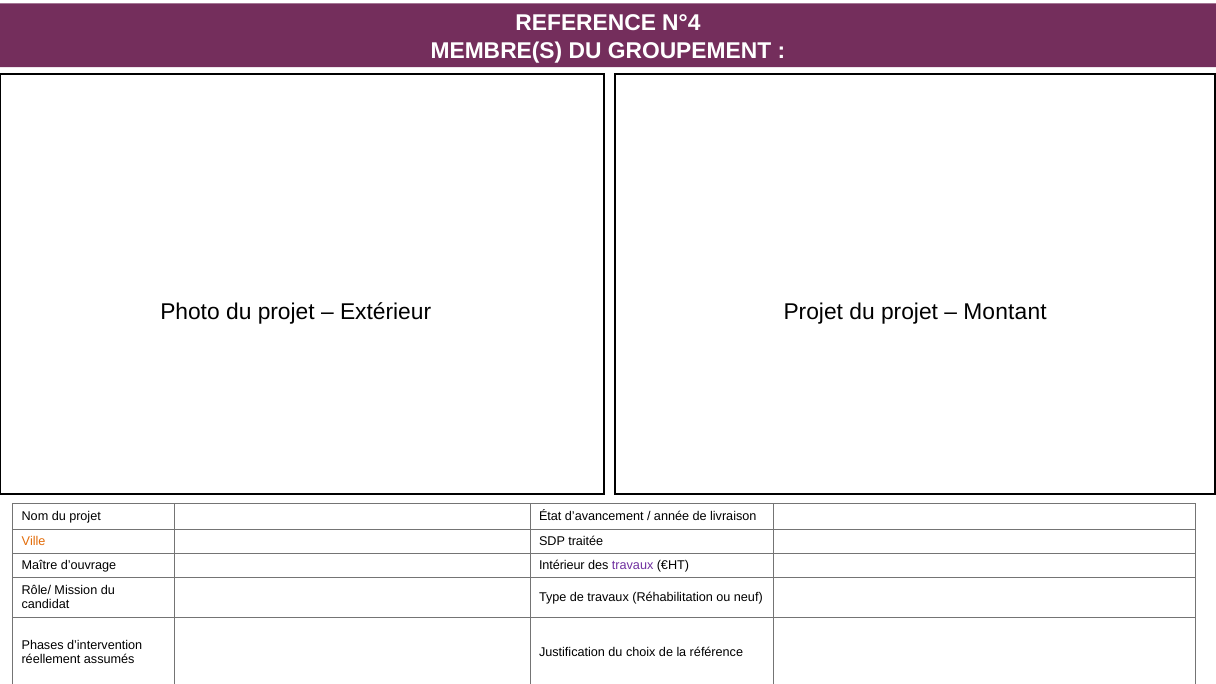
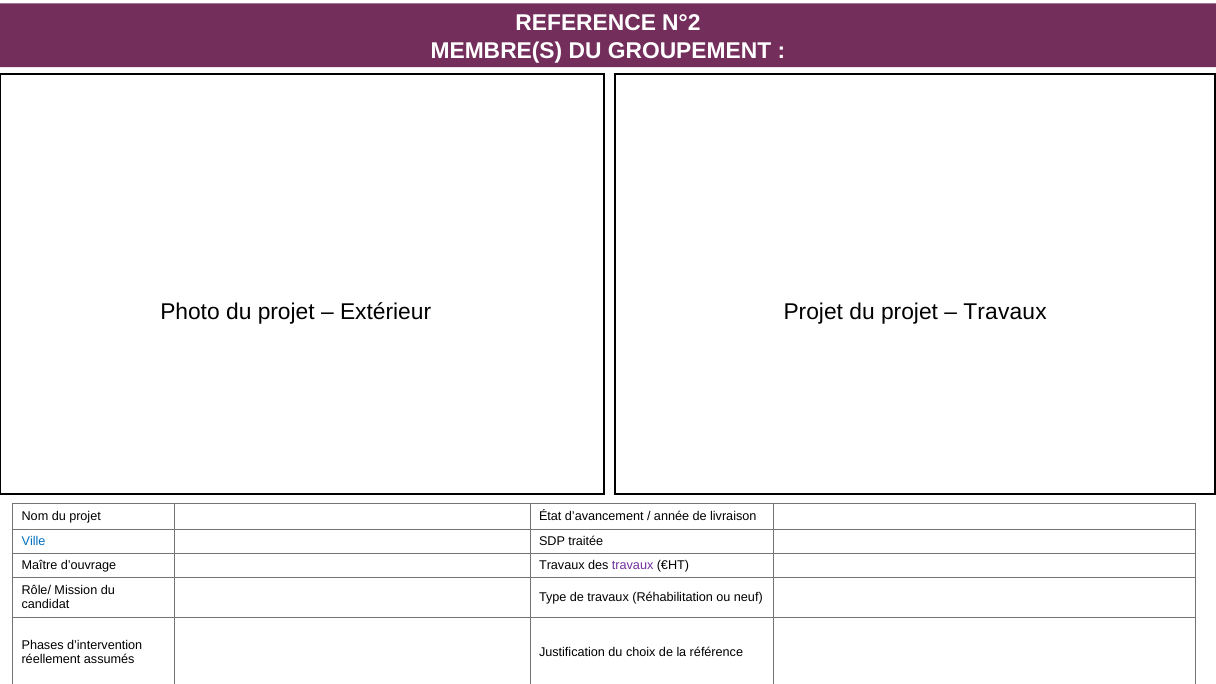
N°4: N°4 -> N°2
Montant at (1005, 312): Montant -> Travaux
Ville colour: orange -> blue
d’ouvrage Intérieur: Intérieur -> Travaux
